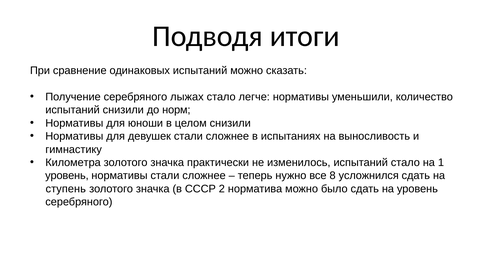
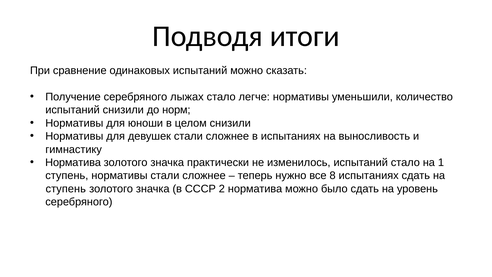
Километра at (73, 162): Километра -> Норматива
уровень at (67, 176): уровень -> ступень
8 усложнился: усложнился -> испытаниях
